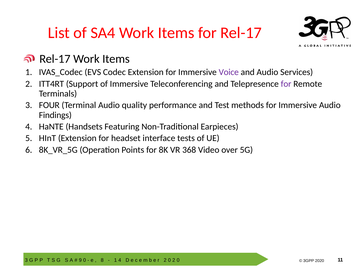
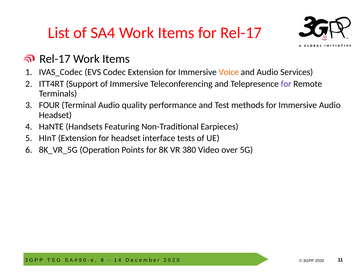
Voice colour: purple -> orange
Findings at (55, 115): Findings -> Headset
368: 368 -> 380
